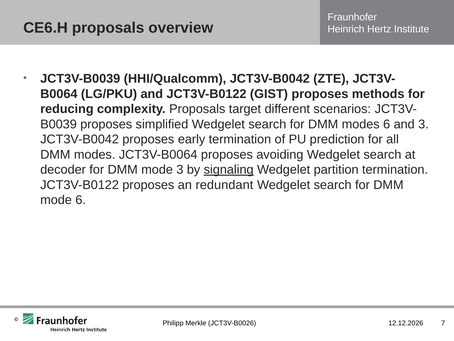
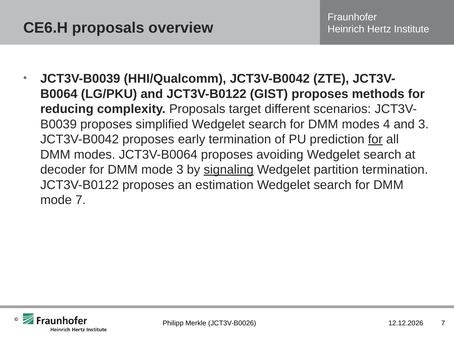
modes 6: 6 -> 4
for at (375, 139) underline: none -> present
redundant: redundant -> estimation
mode 6: 6 -> 7
